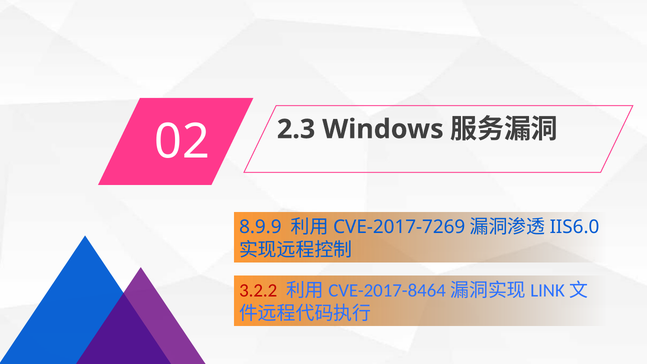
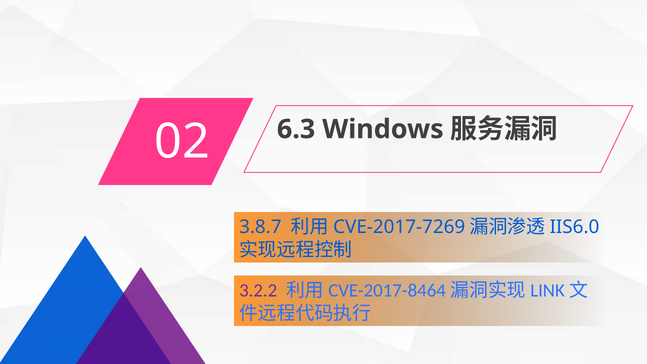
2.3: 2.3 -> 6.3
8.9.9: 8.9.9 -> 3.8.7
3.2.2 colour: red -> purple
